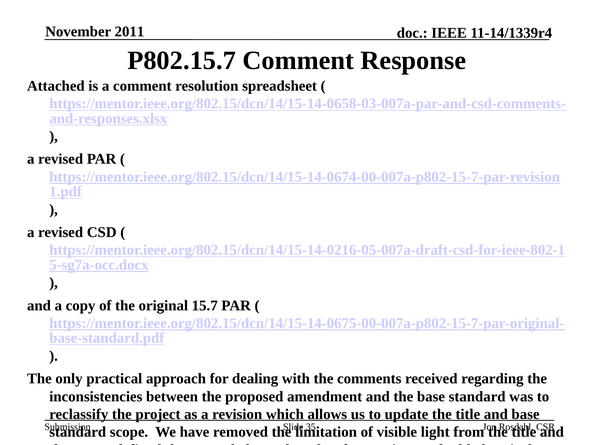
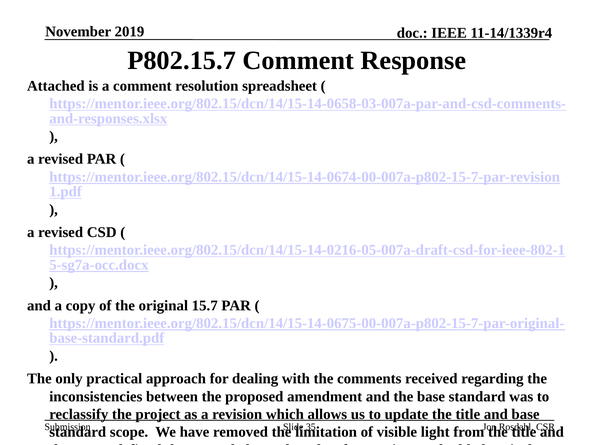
2011: 2011 -> 2019
